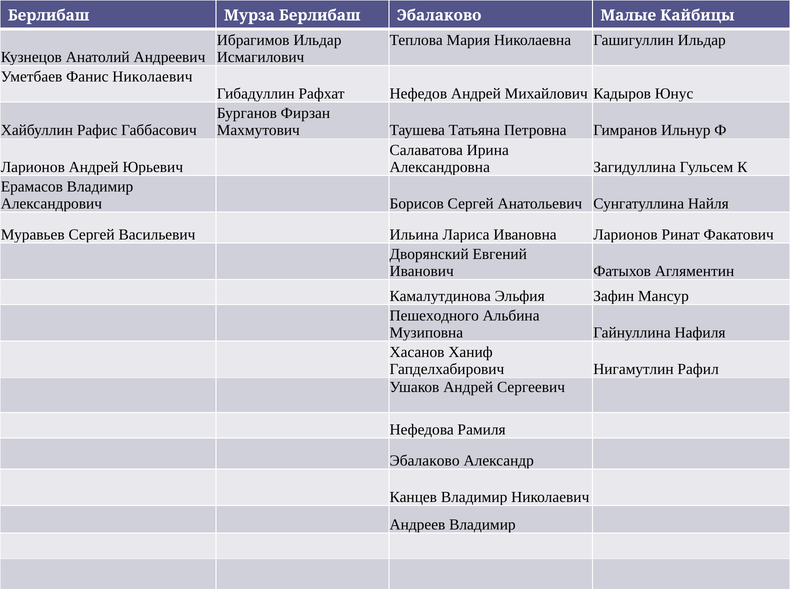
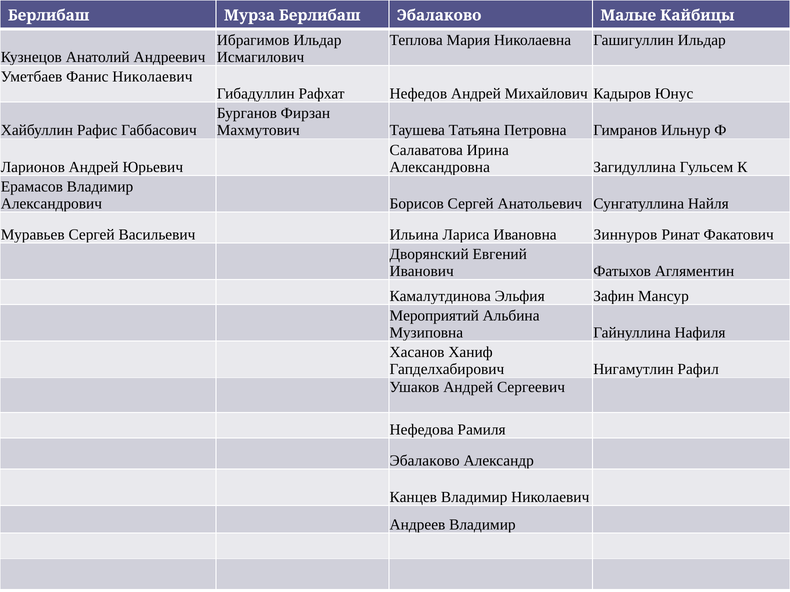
Ивановна Ларионов: Ларионов -> Зиннуров
Пешеходного: Пешеходного -> Мероприятий
